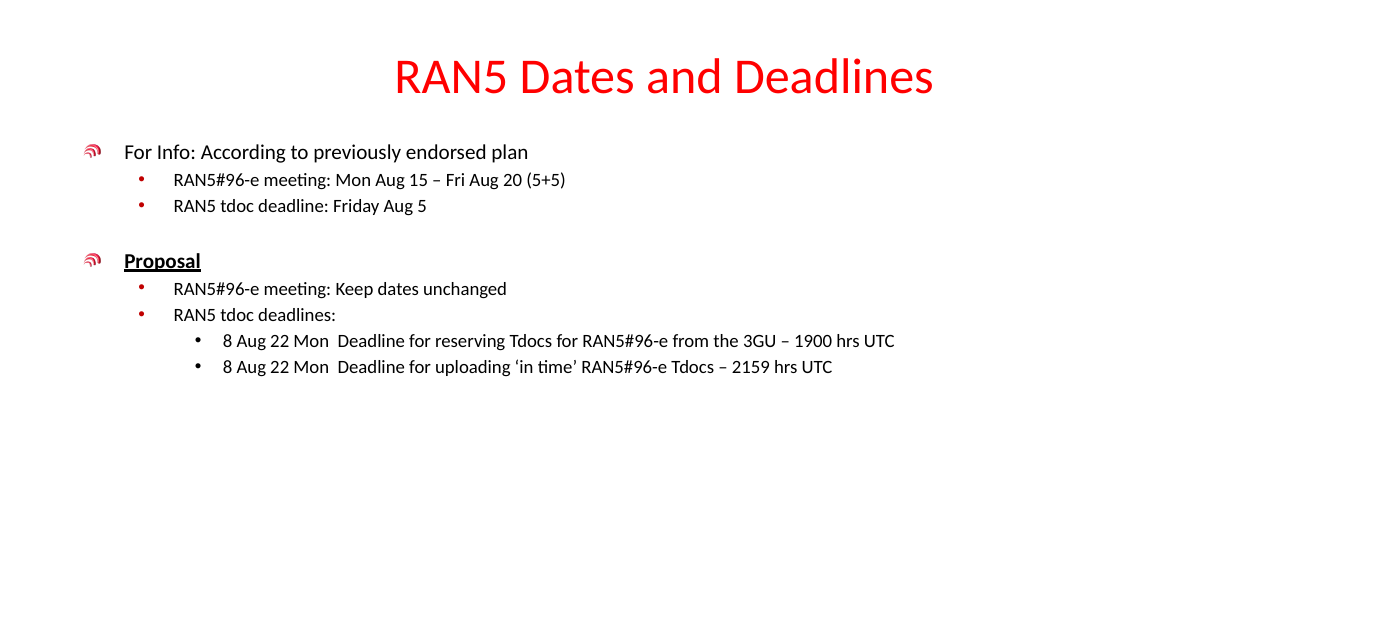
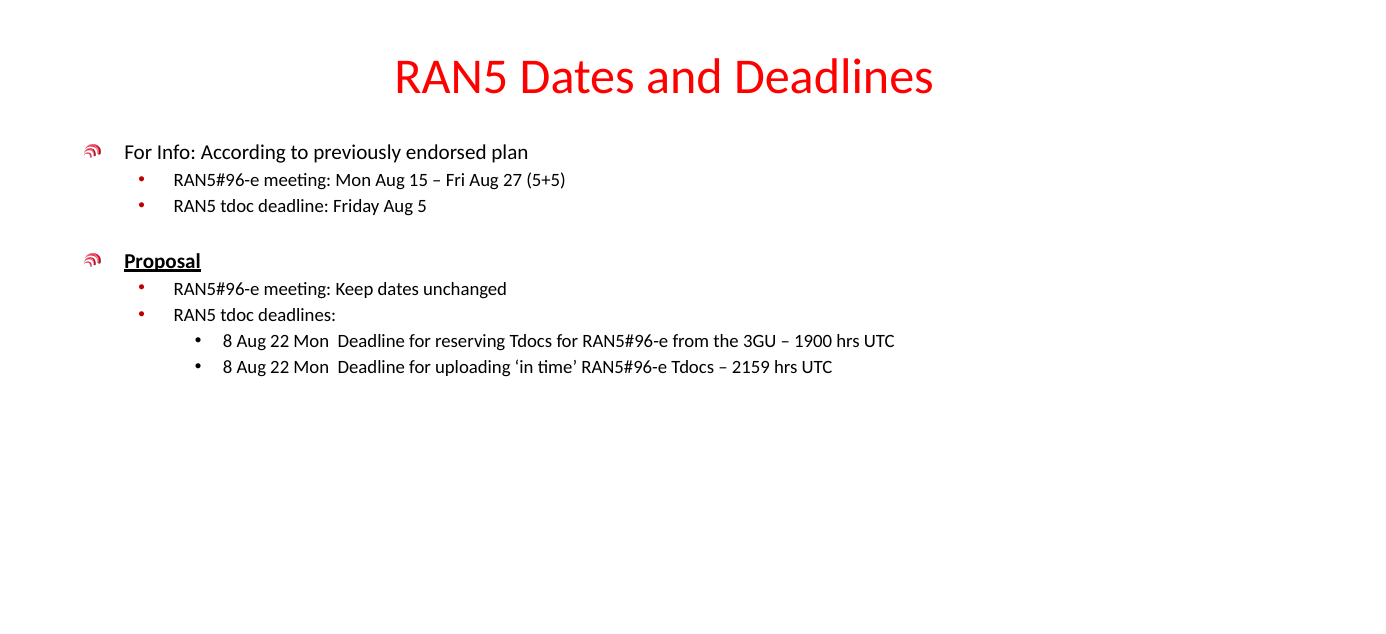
20: 20 -> 27
